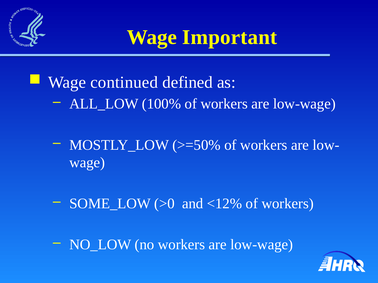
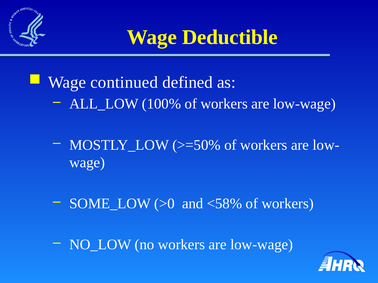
Important: Important -> Deductible
<12%: <12% -> <58%
